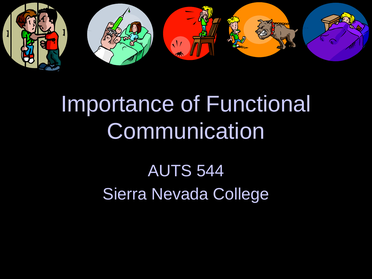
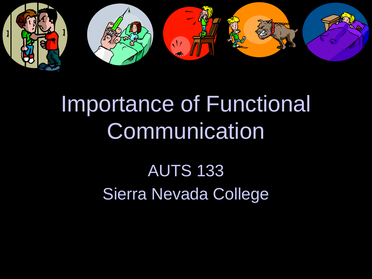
544: 544 -> 133
